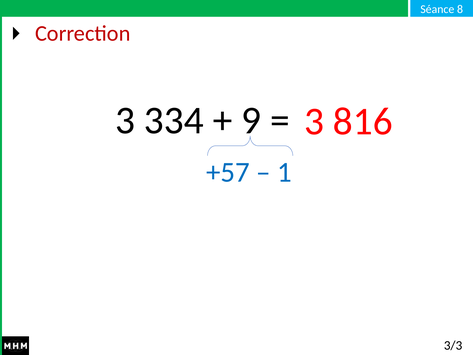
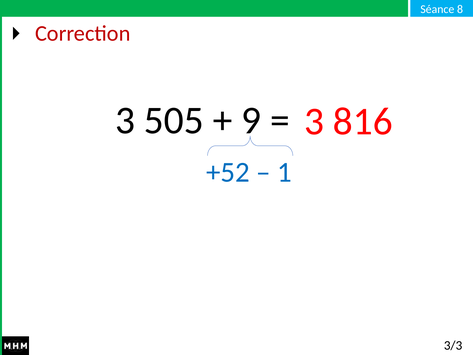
334: 334 -> 505
+57: +57 -> +52
